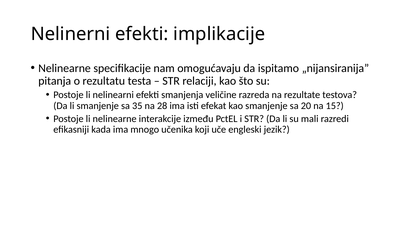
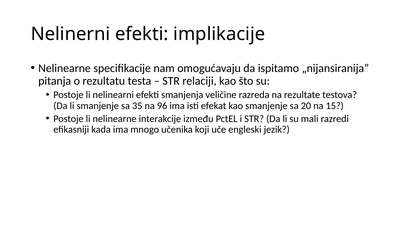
28: 28 -> 96
